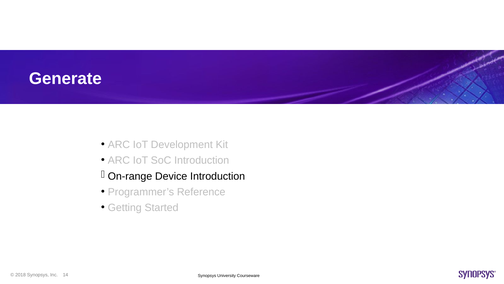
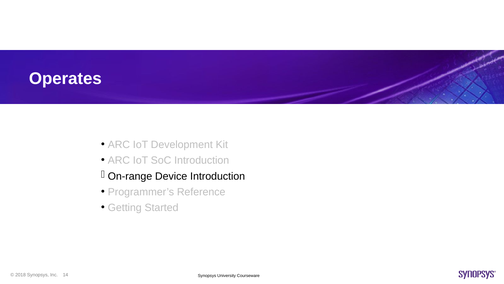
Generate: Generate -> Operates
